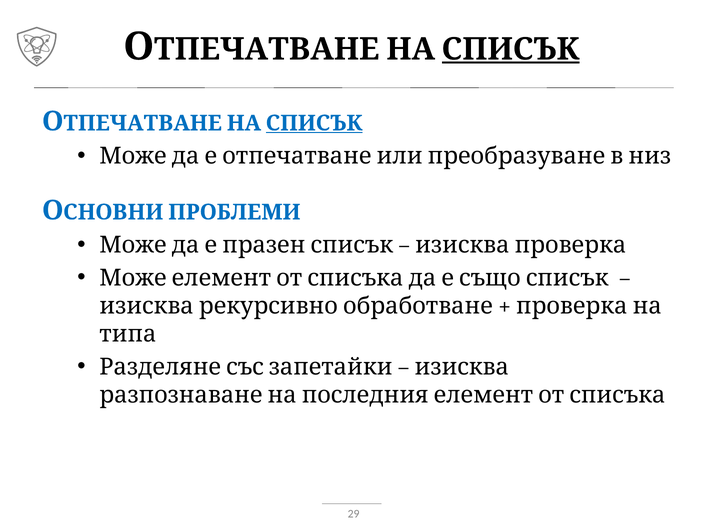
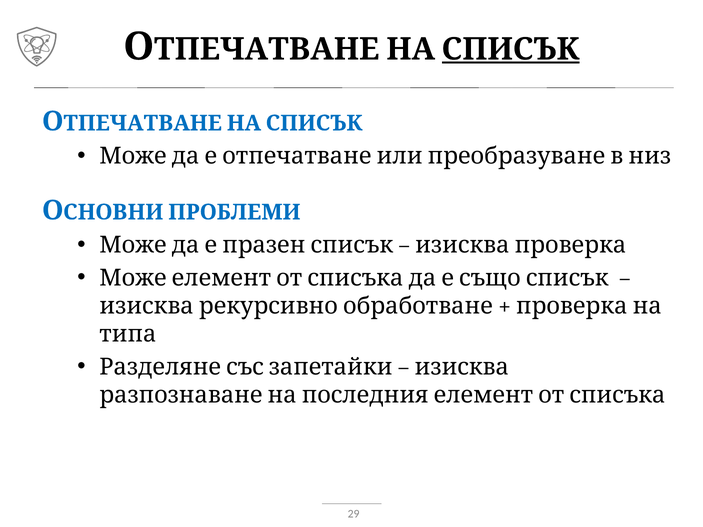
СПИСЪК at (314, 123) underline: present -> none
